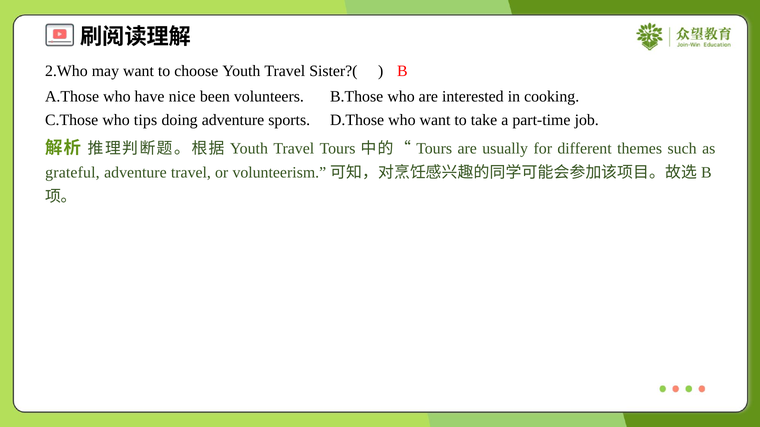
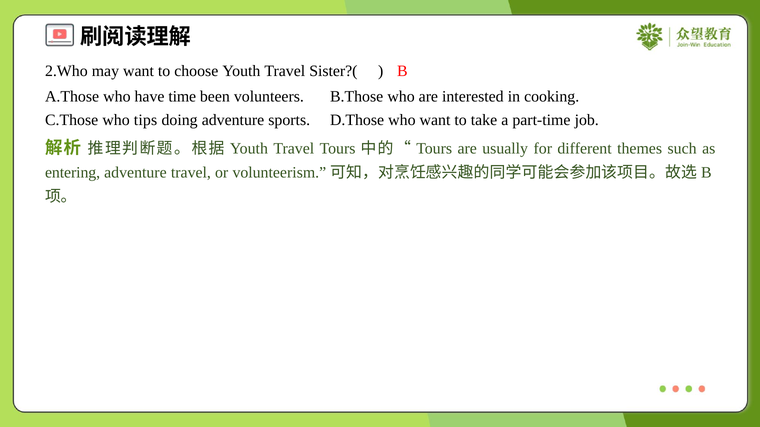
nice: nice -> time
grateful: grateful -> entering
